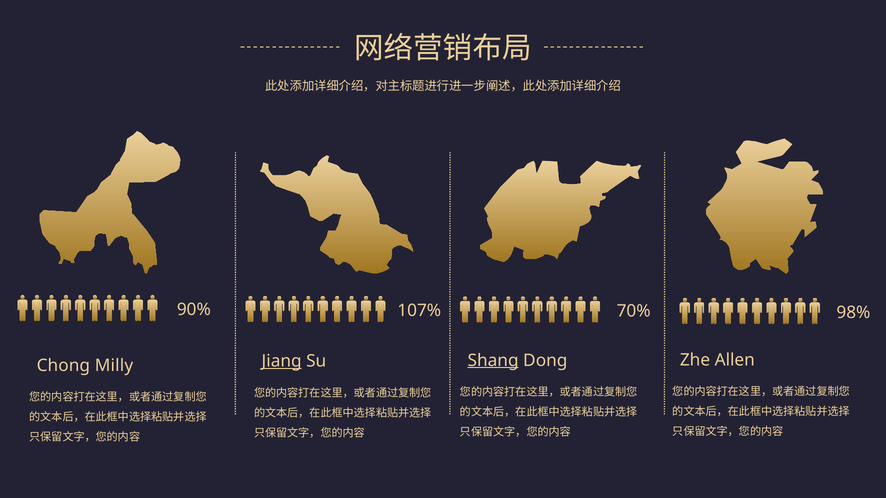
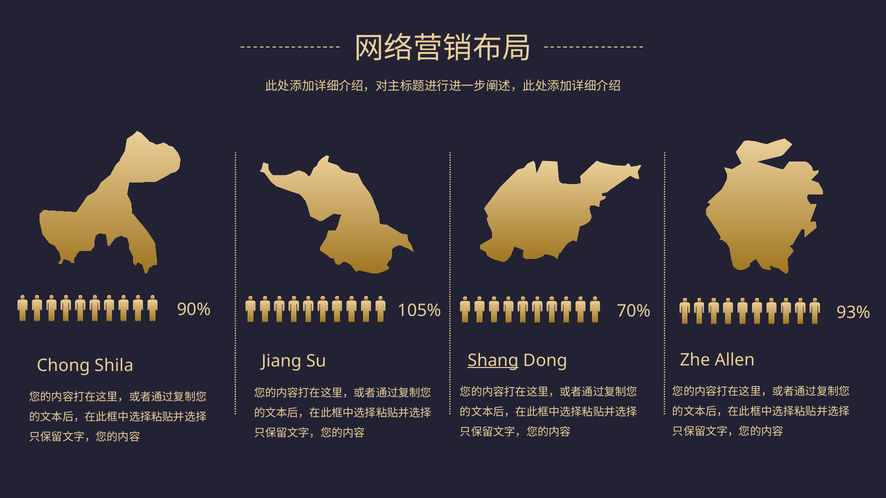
107%: 107% -> 105%
98%: 98% -> 93%
Jiang underline: present -> none
Milly: Milly -> Shila
